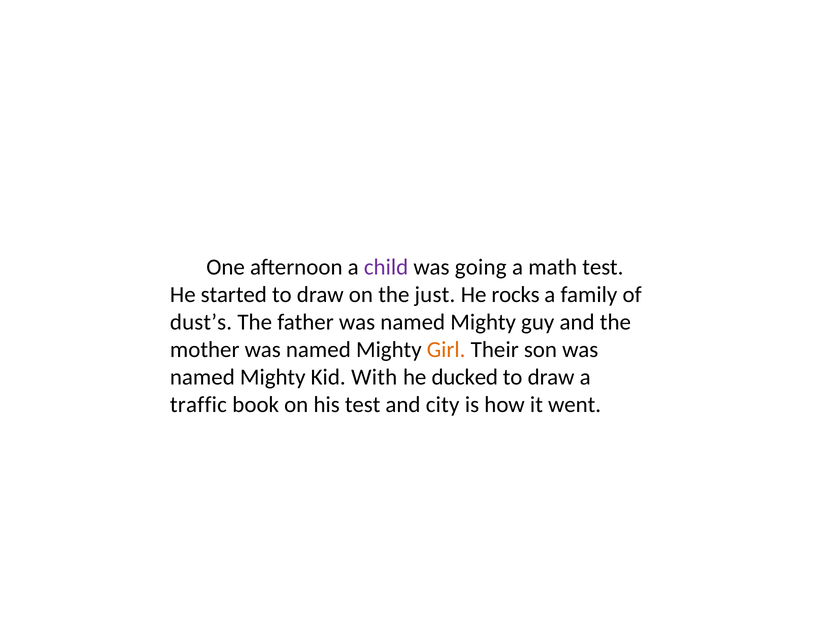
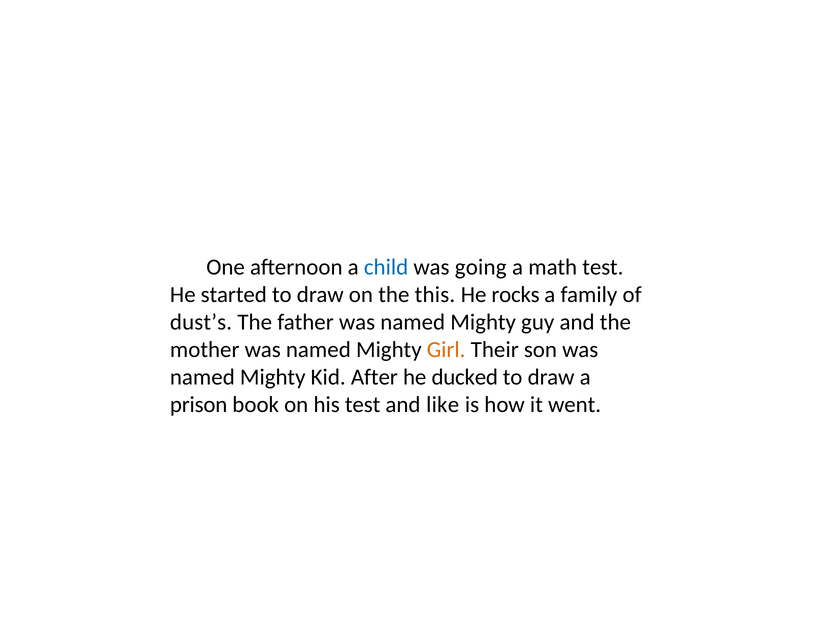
child colour: purple -> blue
just: just -> this
With: With -> After
traffic: traffic -> prison
city: city -> like
